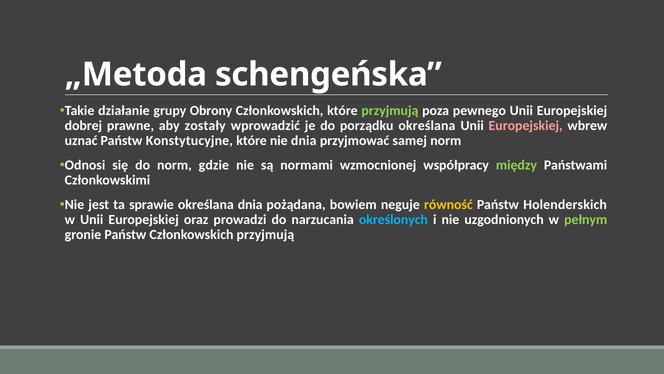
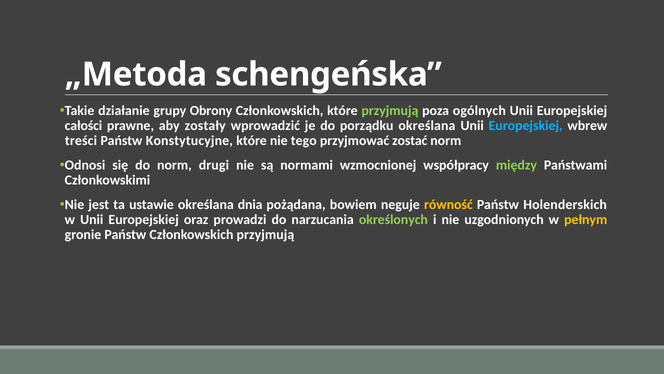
pewnego: pewnego -> ogólnych
dobrej: dobrej -> całości
Europejskiej at (526, 125) colour: pink -> light blue
uznać: uznać -> treści
nie dnia: dnia -> tego
samej: samej -> zostać
gdzie: gdzie -> drugi
sprawie: sprawie -> ustawie
określonych colour: light blue -> light green
pełnym colour: light green -> yellow
